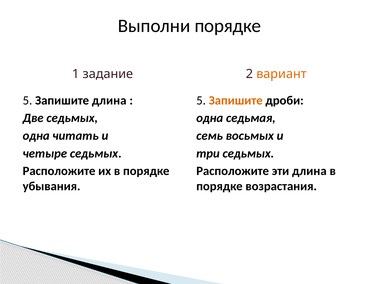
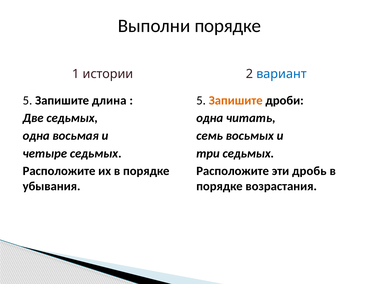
задание: задание -> истории
вариант colour: orange -> blue
седьмая: седьмая -> читать
читать: читать -> восьмая
эти длина: длина -> дробь
